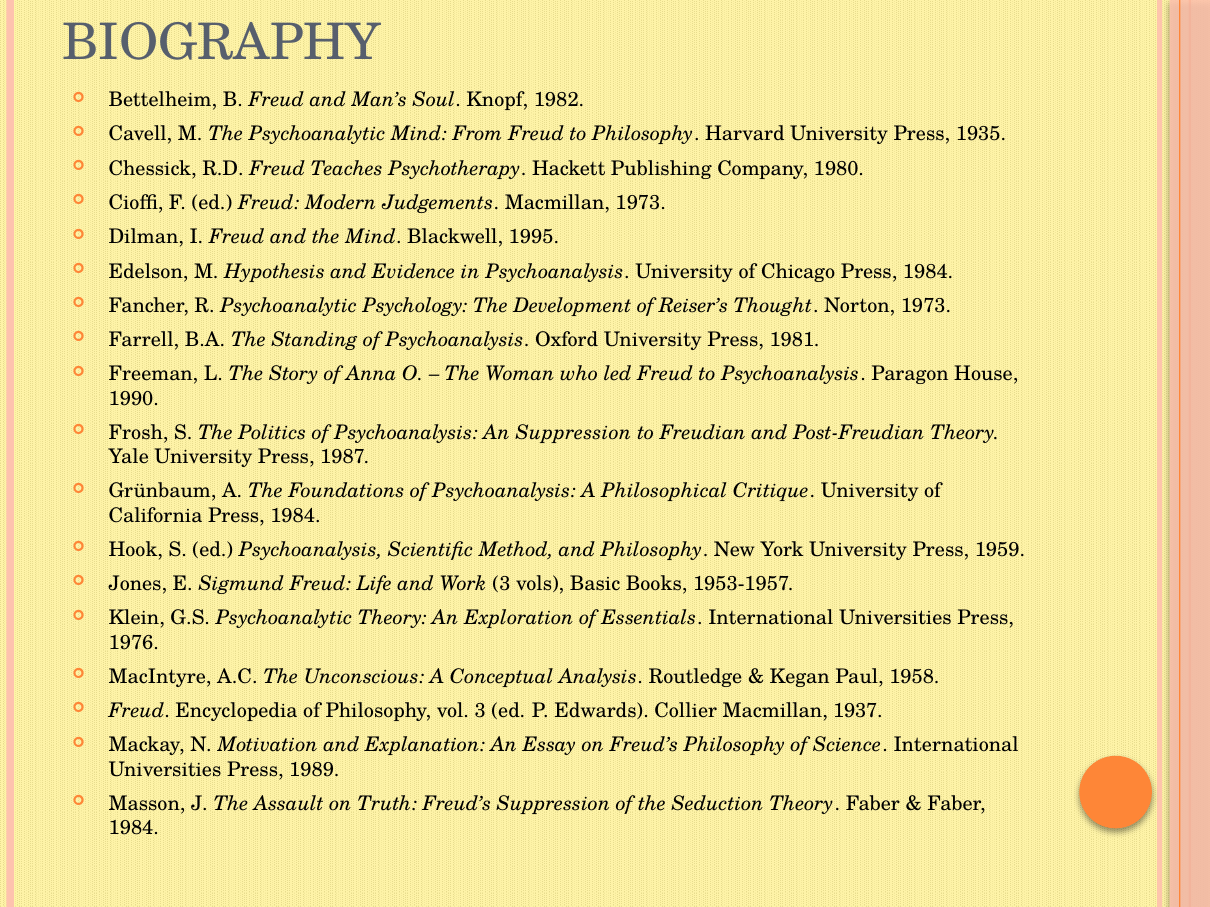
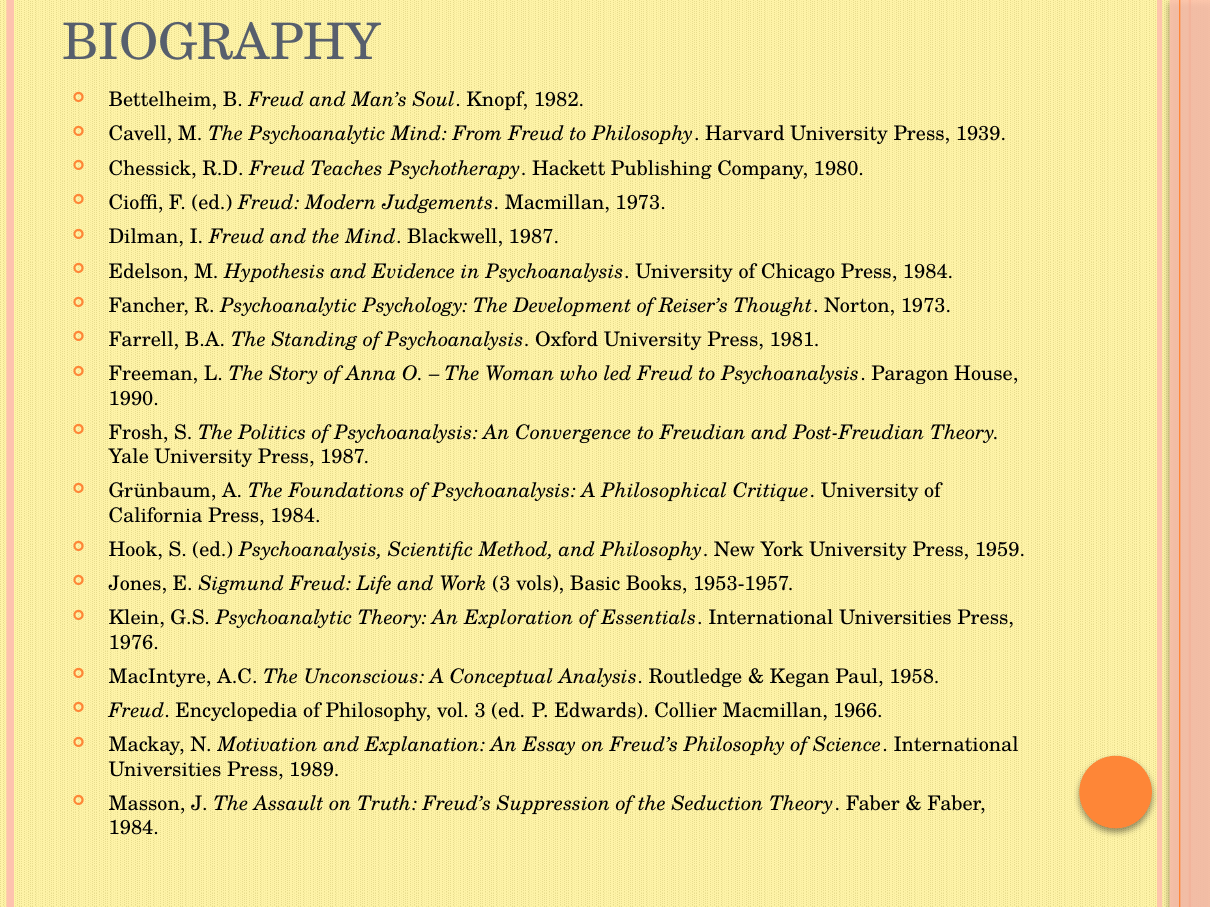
1935: 1935 -> 1939
Blackwell 1995: 1995 -> 1987
An Suppression: Suppression -> Convergence
1937: 1937 -> 1966
